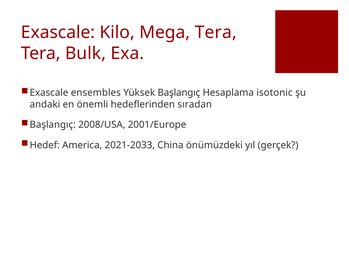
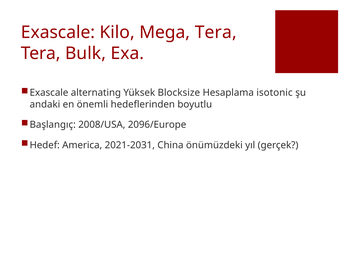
ensembles: ensembles -> alternating
Yüksek Başlangıç: Başlangıç -> Blocksize
sıradan: sıradan -> boyutlu
2001/Europe: 2001/Europe -> 2096/Europe
2021-2033: 2021-2033 -> 2021-2031
